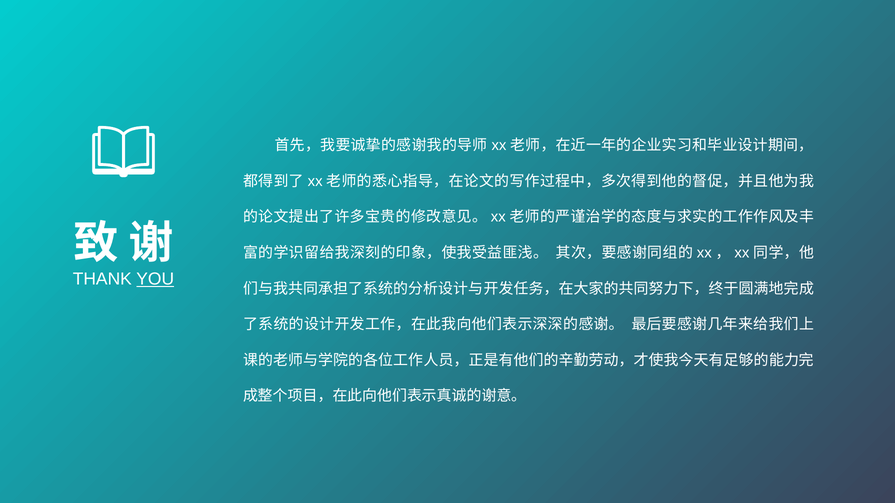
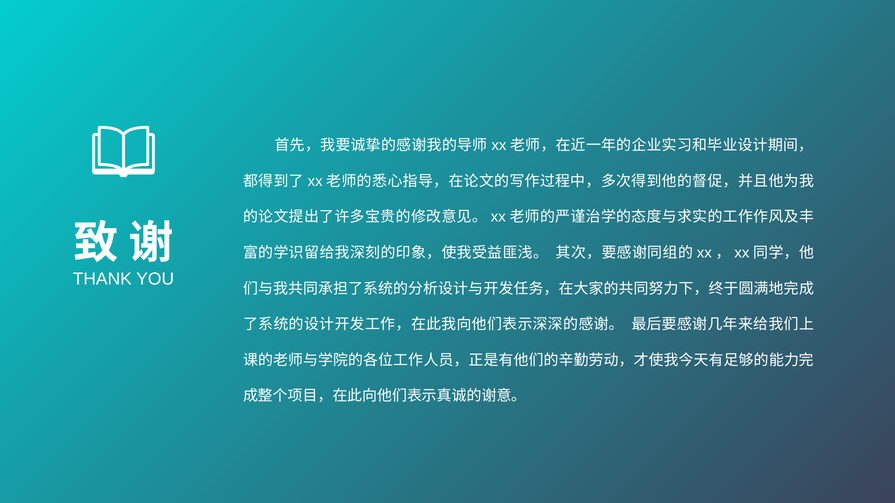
YOU underline: present -> none
